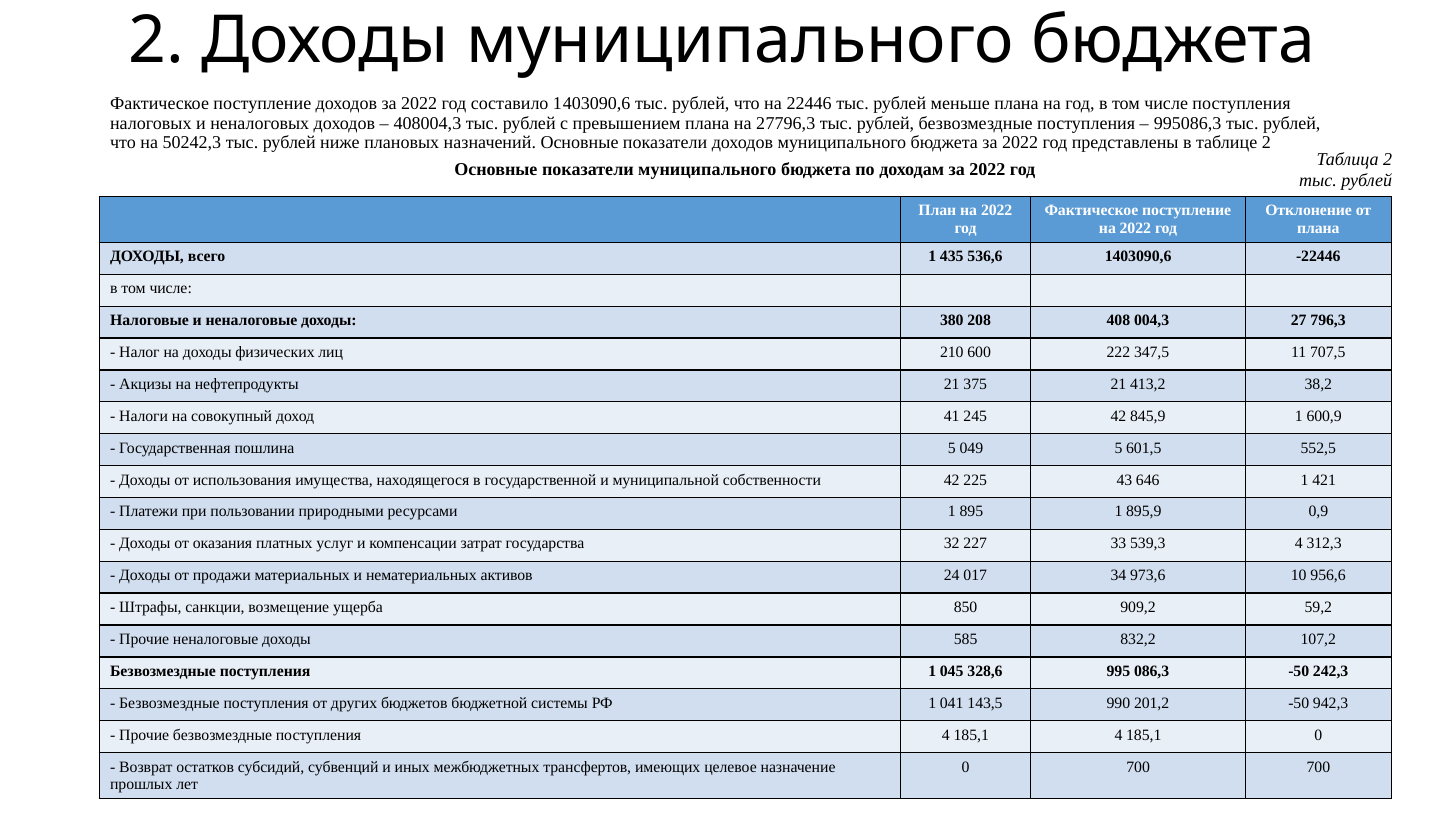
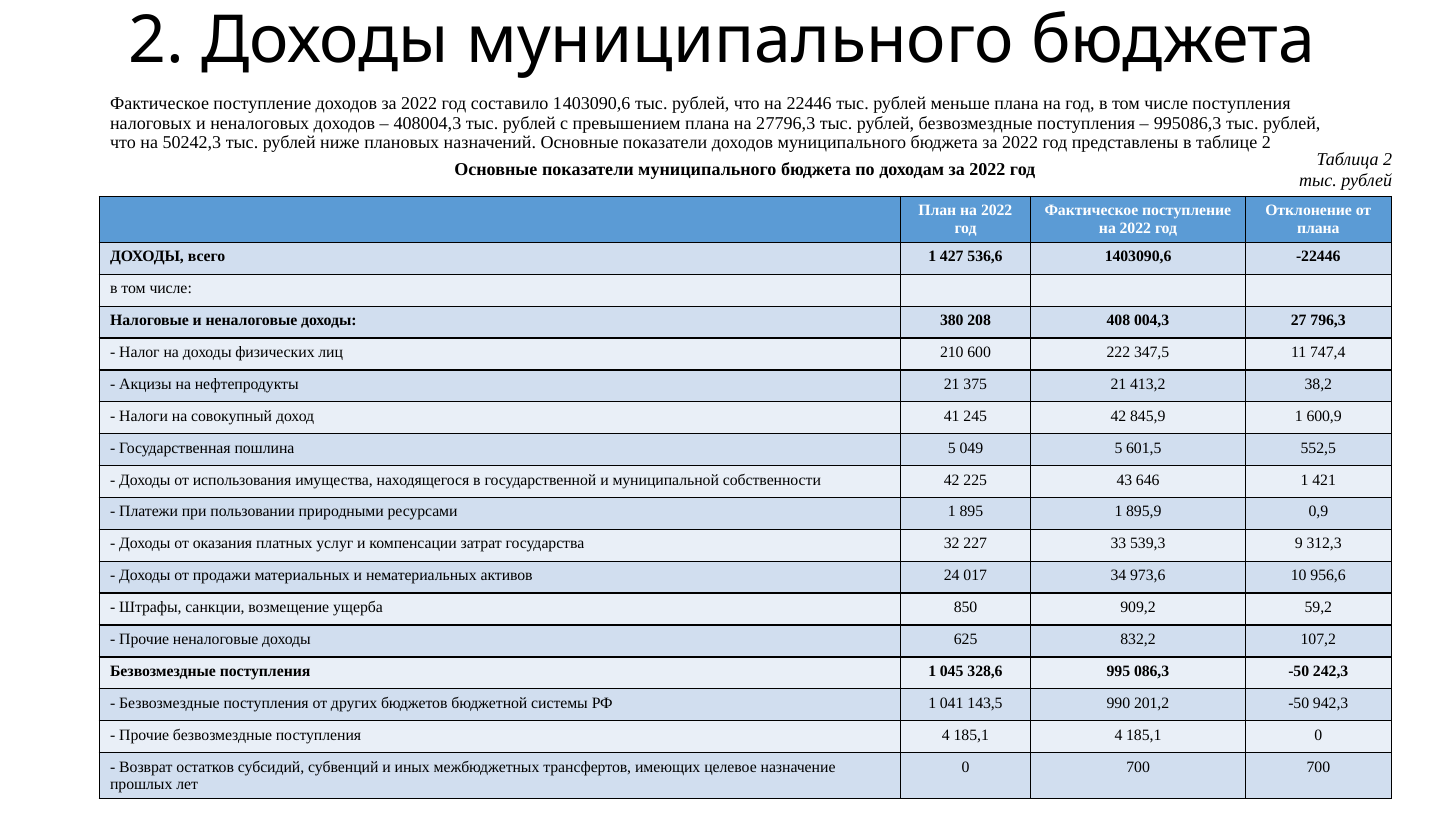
435: 435 -> 427
707,5: 707,5 -> 747,4
539,3 4: 4 -> 9
585: 585 -> 625
